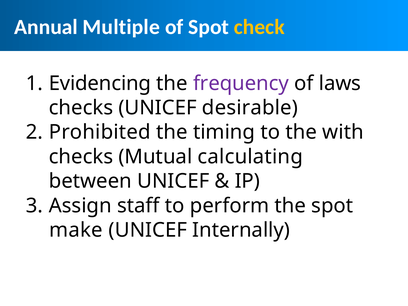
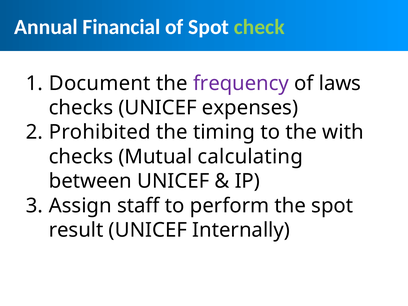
Multiple: Multiple -> Financial
check colour: yellow -> light green
Evidencing: Evidencing -> Document
desirable: desirable -> expenses
make: make -> result
